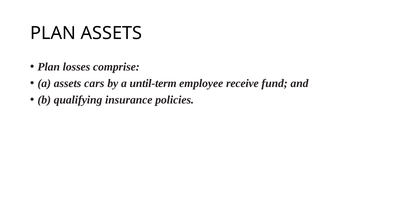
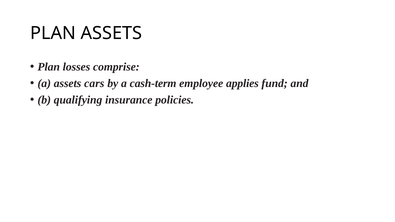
until-term: until-term -> cash-term
receive: receive -> applies
